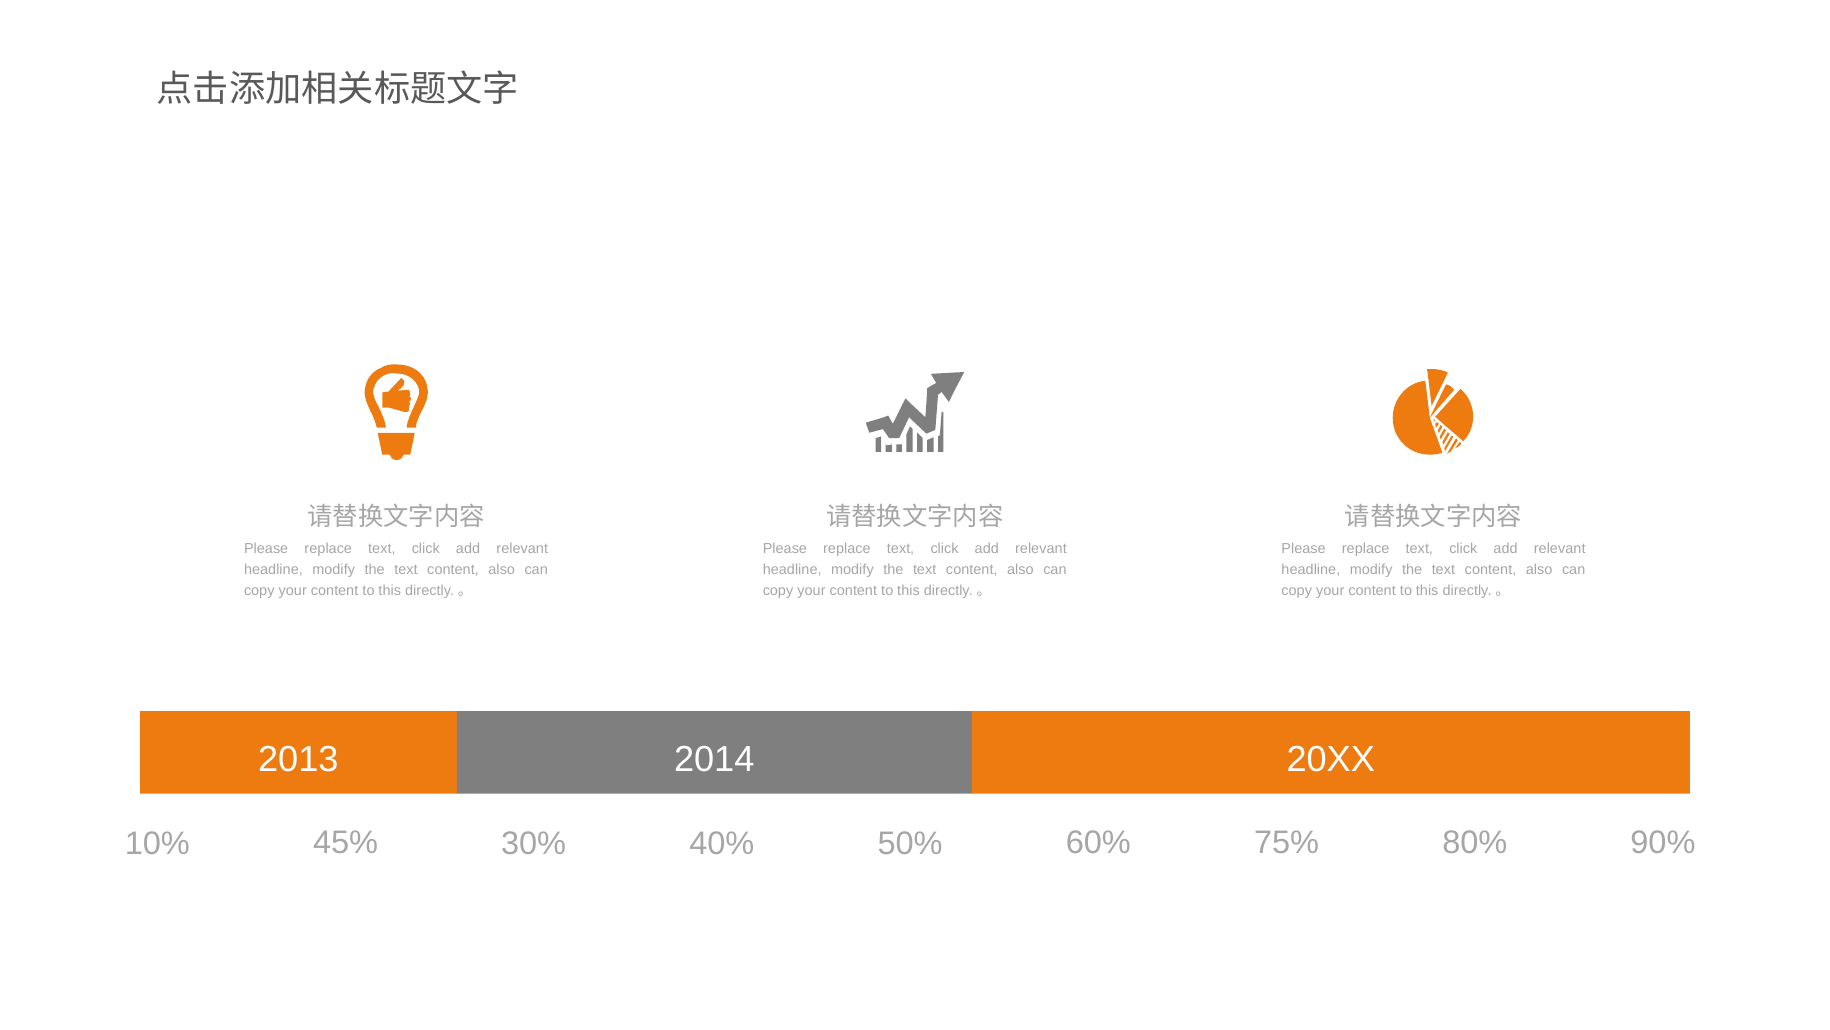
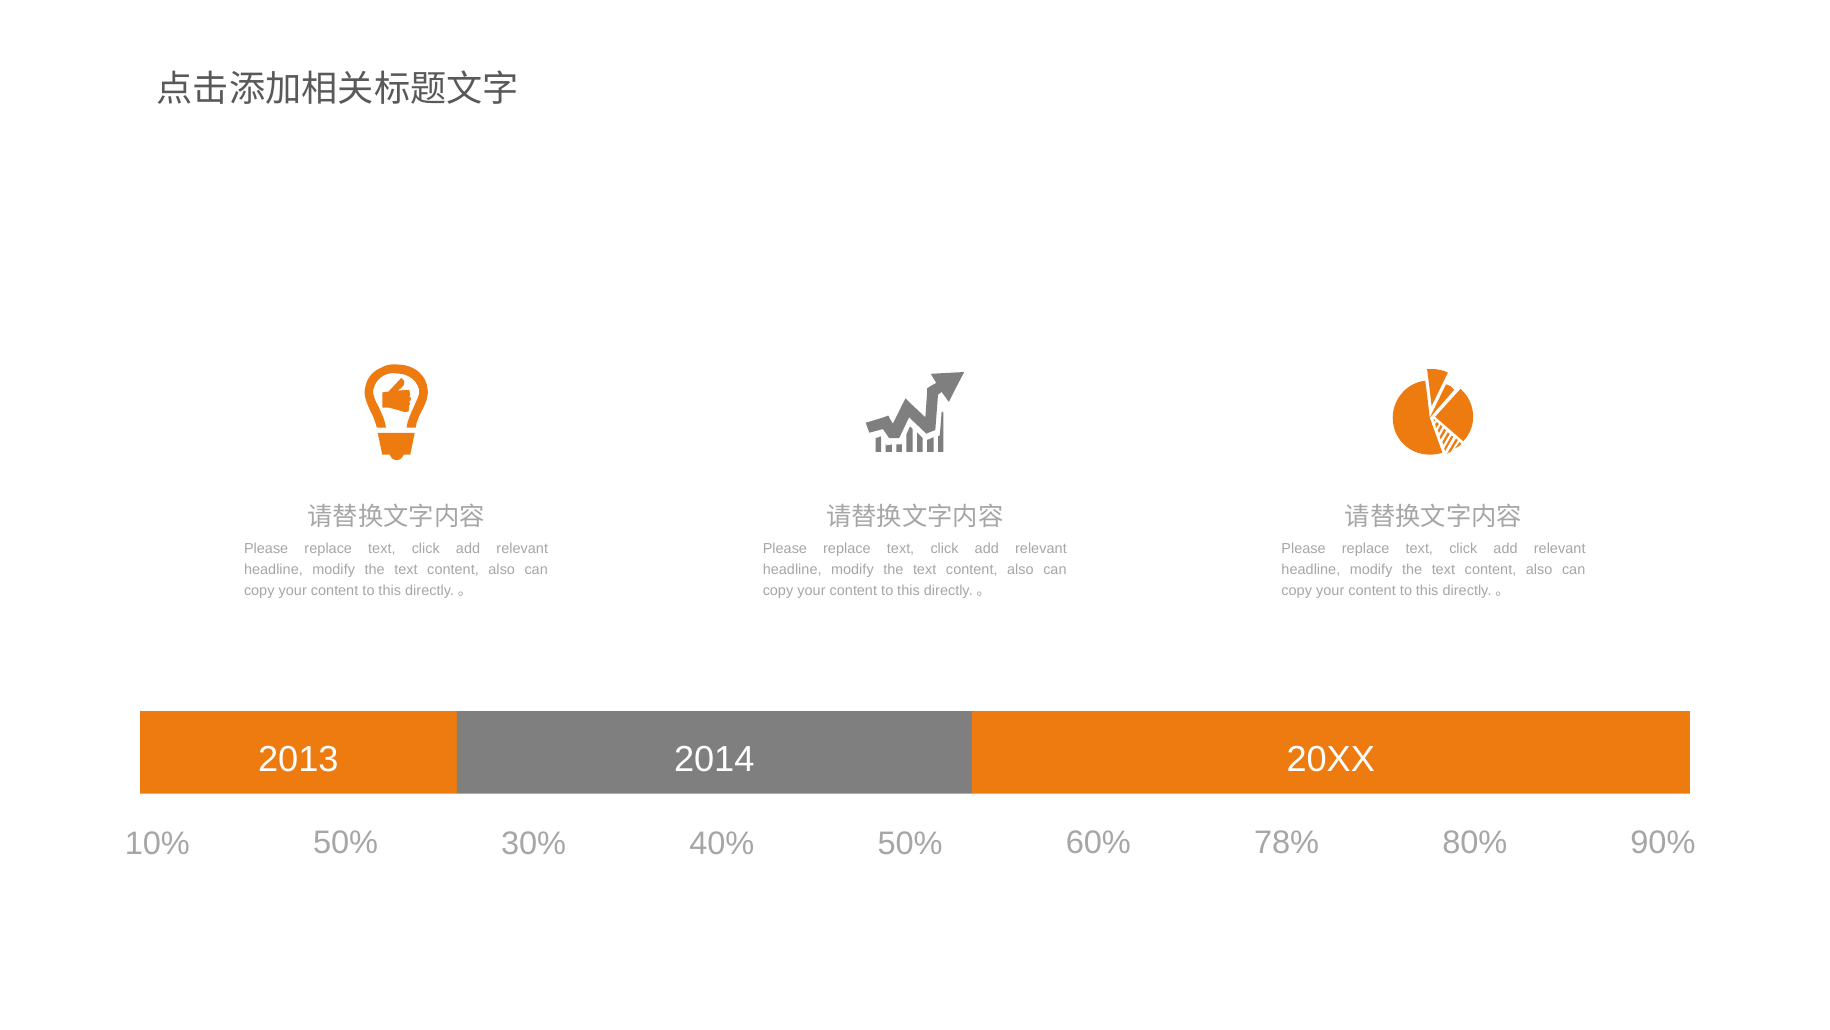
10% 45%: 45% -> 50%
75%: 75% -> 78%
